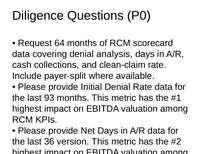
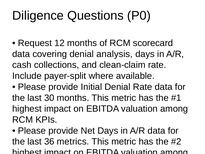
64: 64 -> 12
93: 93 -> 30
version: version -> metrics
